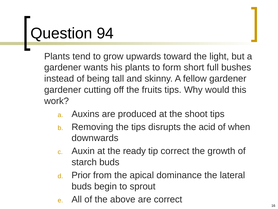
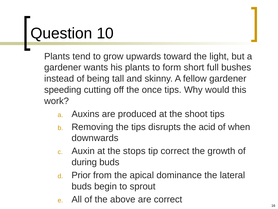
94: 94 -> 10
gardener at (63, 90): gardener -> speeding
fruits: fruits -> once
ready: ready -> stops
starch: starch -> during
